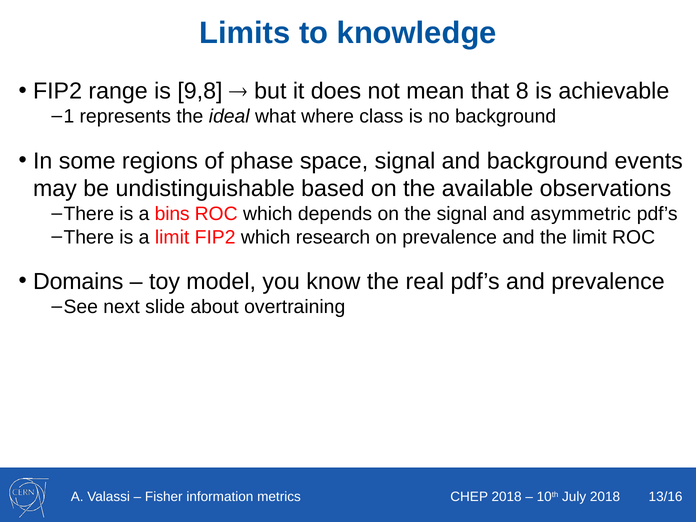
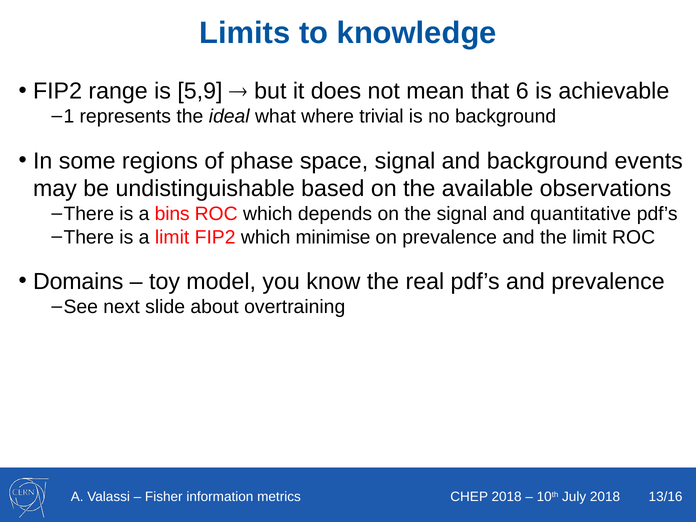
9,8: 9,8 -> 5,9
8: 8 -> 6
class: class -> trivial
asymmetric: asymmetric -> quantitative
research: research -> minimise
